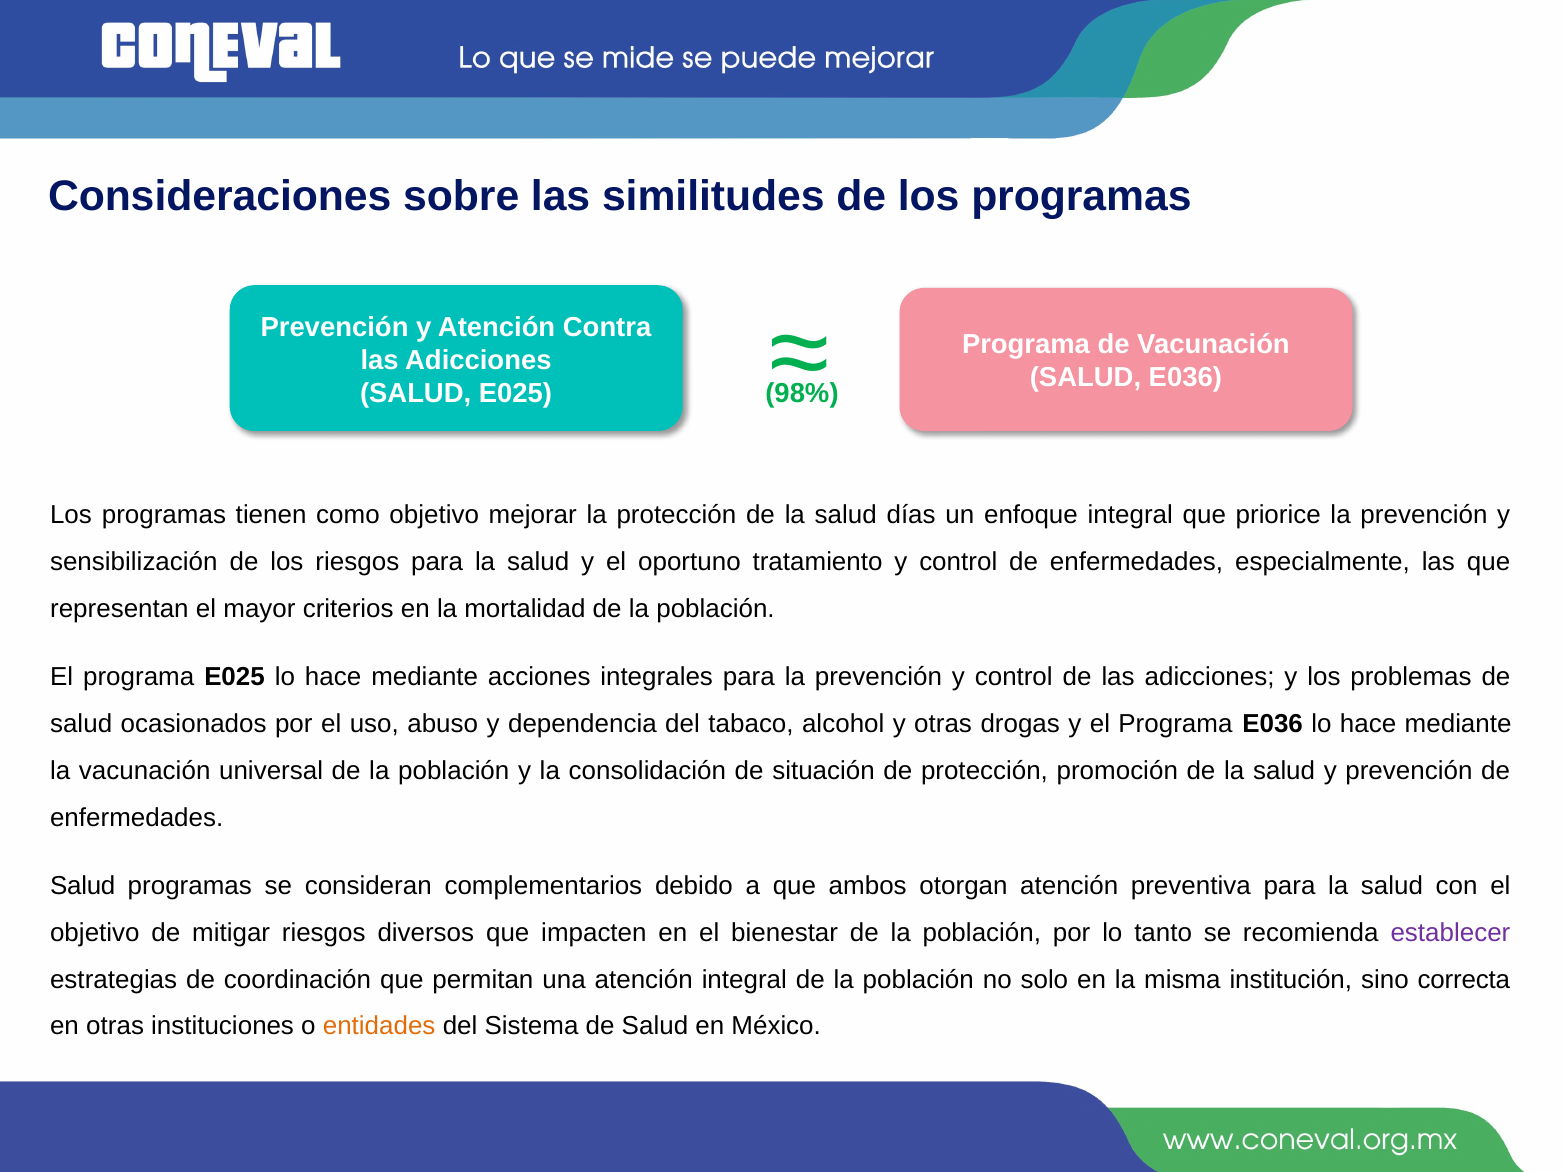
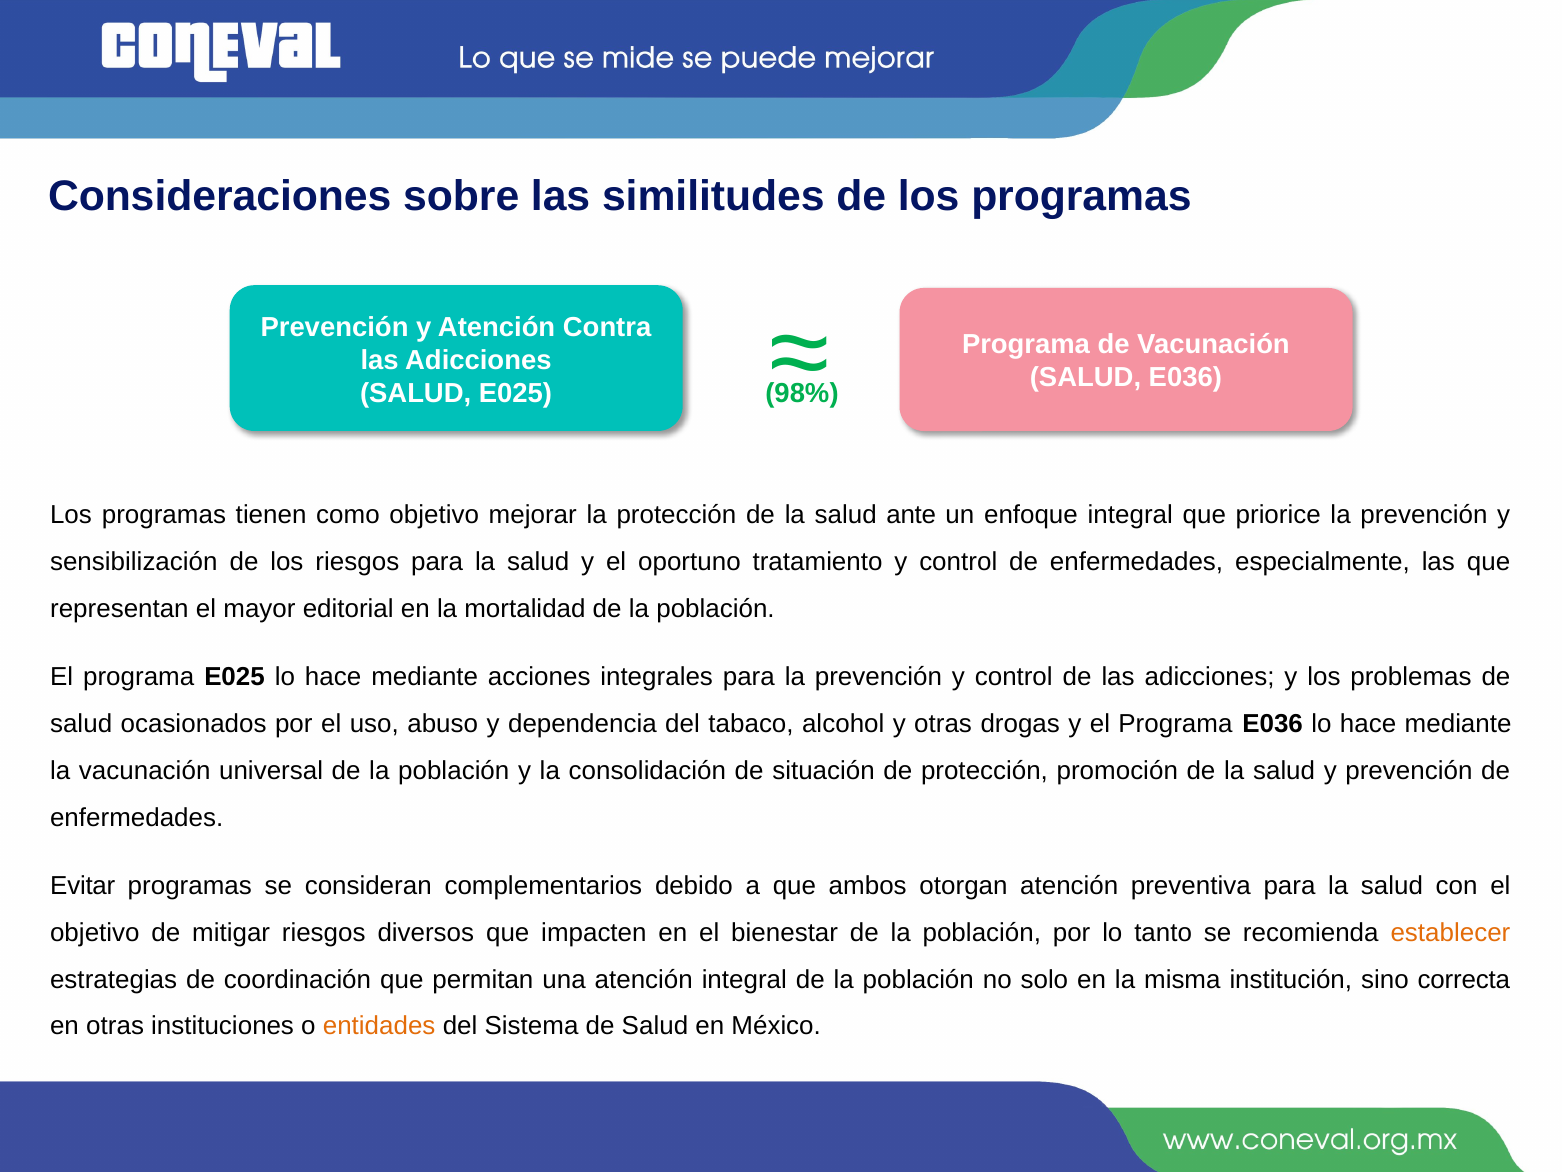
días: días -> ante
criterios: criterios -> editorial
Salud at (83, 886): Salud -> Evitar
establecer colour: purple -> orange
